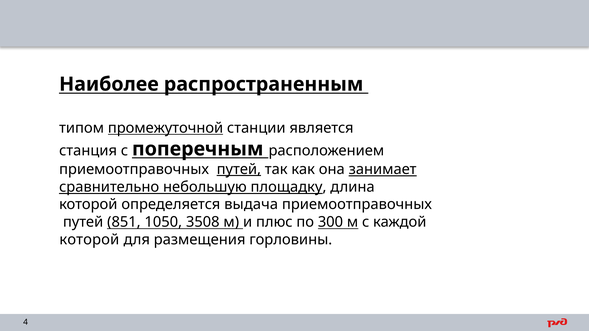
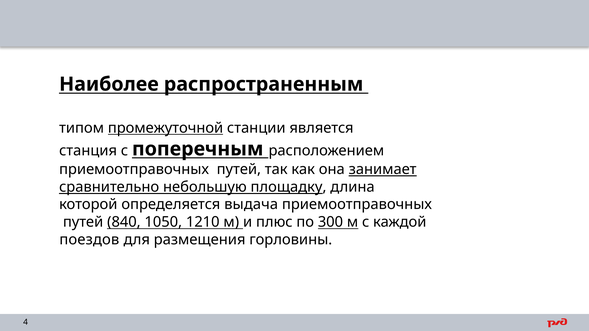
путей at (239, 169) underline: present -> none
851: 851 -> 840
3508: 3508 -> 1210
которой at (89, 240): которой -> поездов
